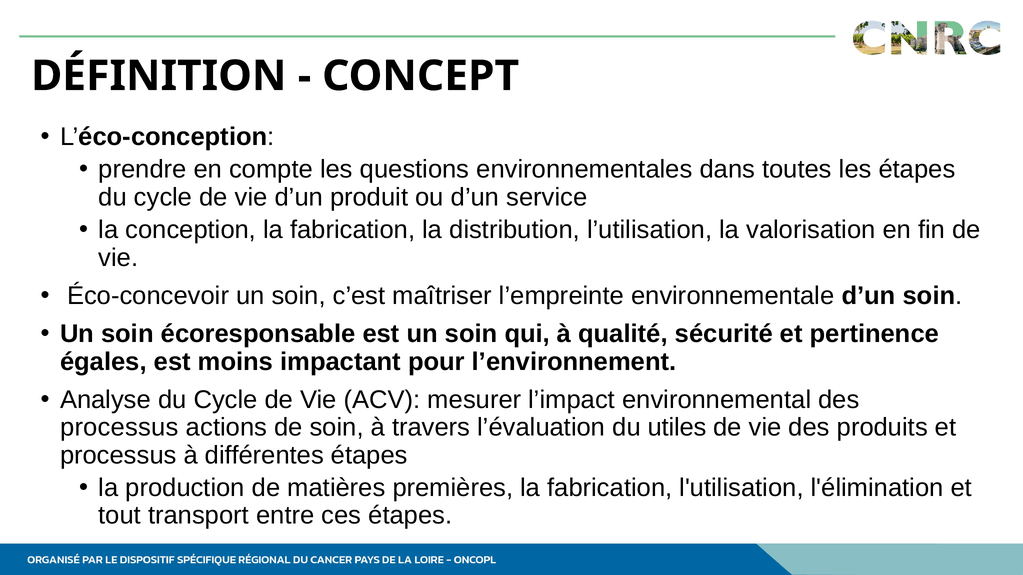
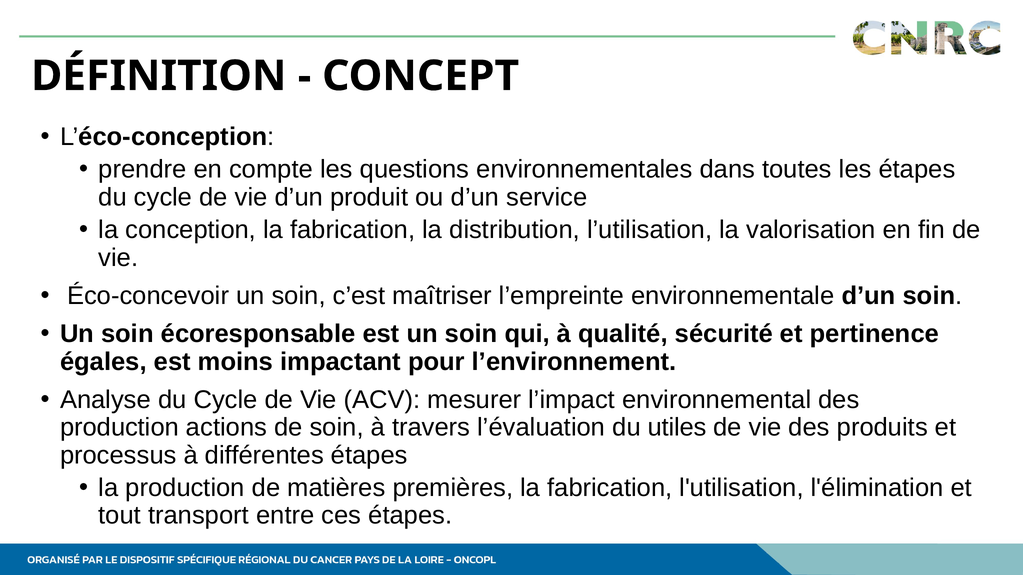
processus at (119, 428): processus -> production
